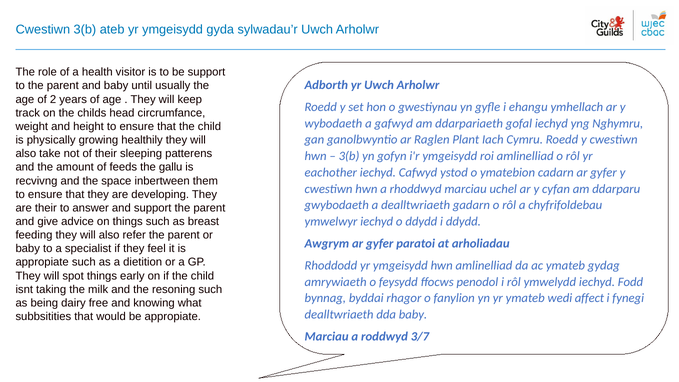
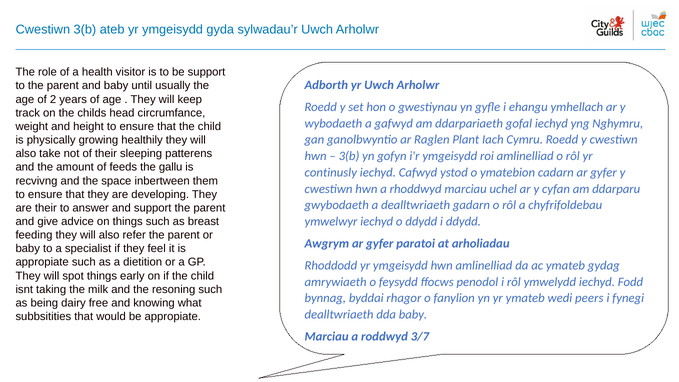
eachother: eachother -> continusly
affect: affect -> peers
